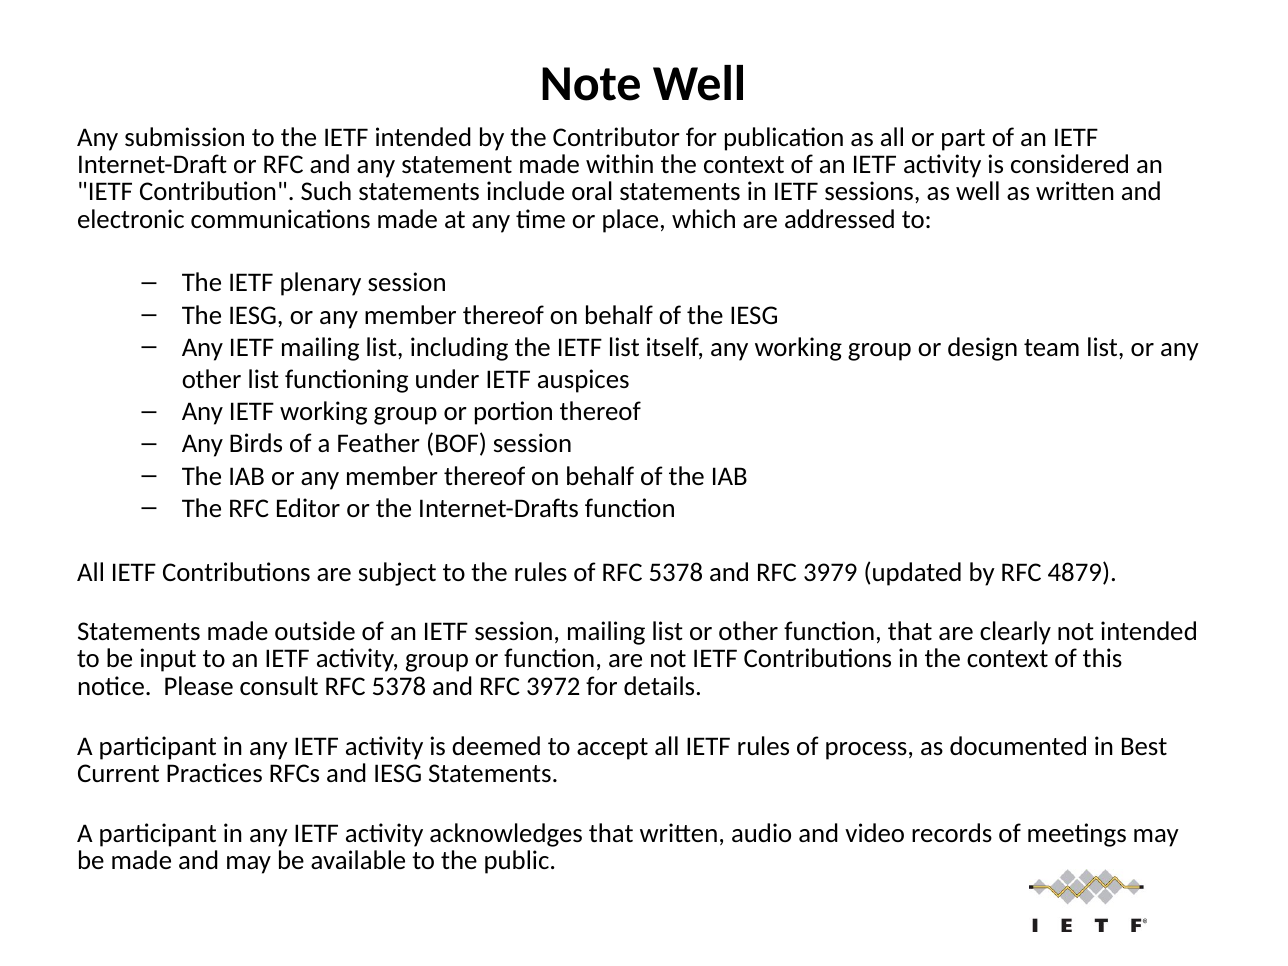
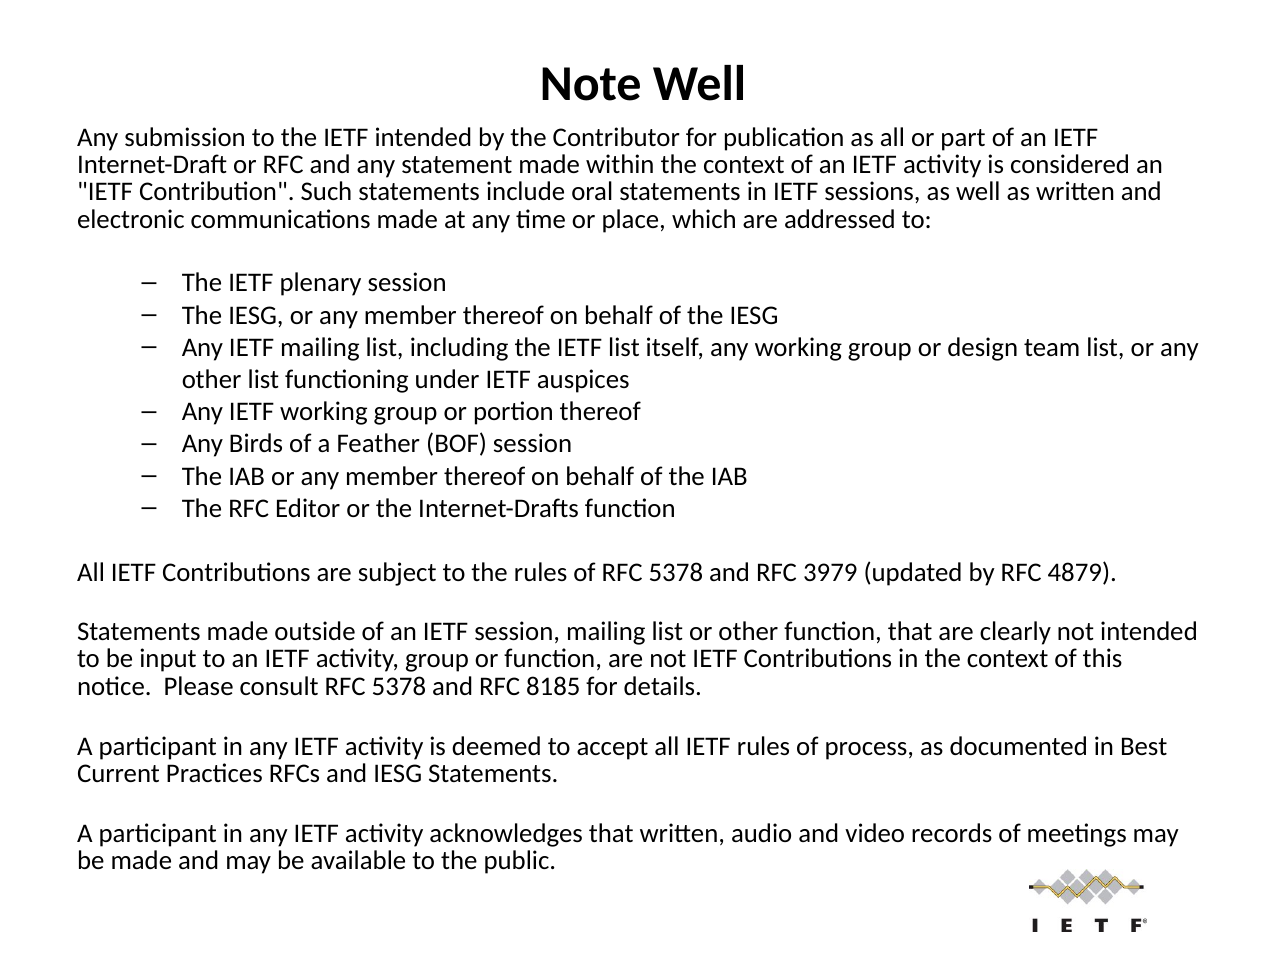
3972: 3972 -> 8185
